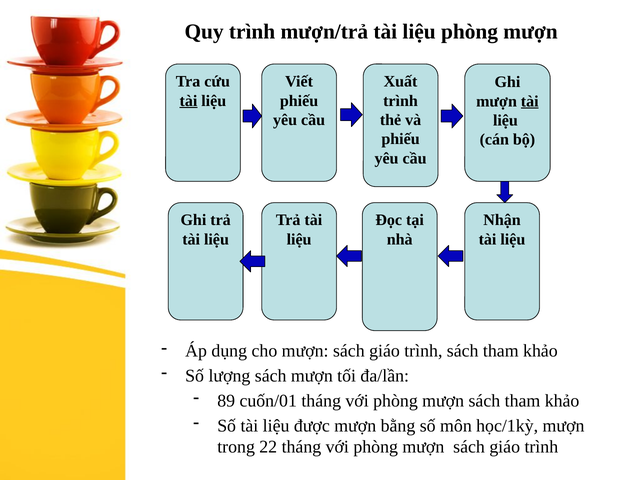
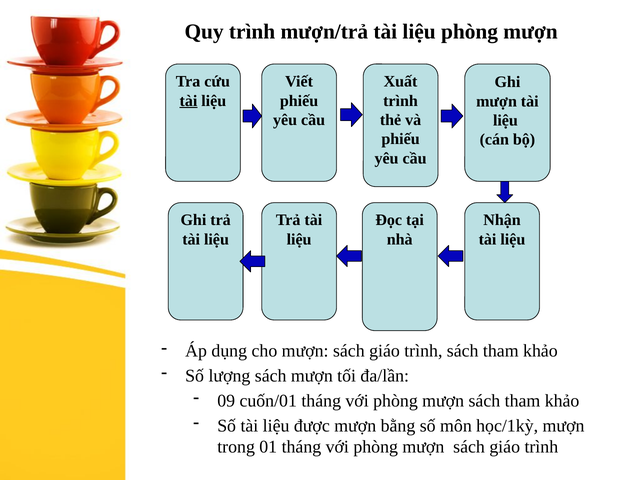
tài at (530, 101) underline: present -> none
89: 89 -> 09
22: 22 -> 01
